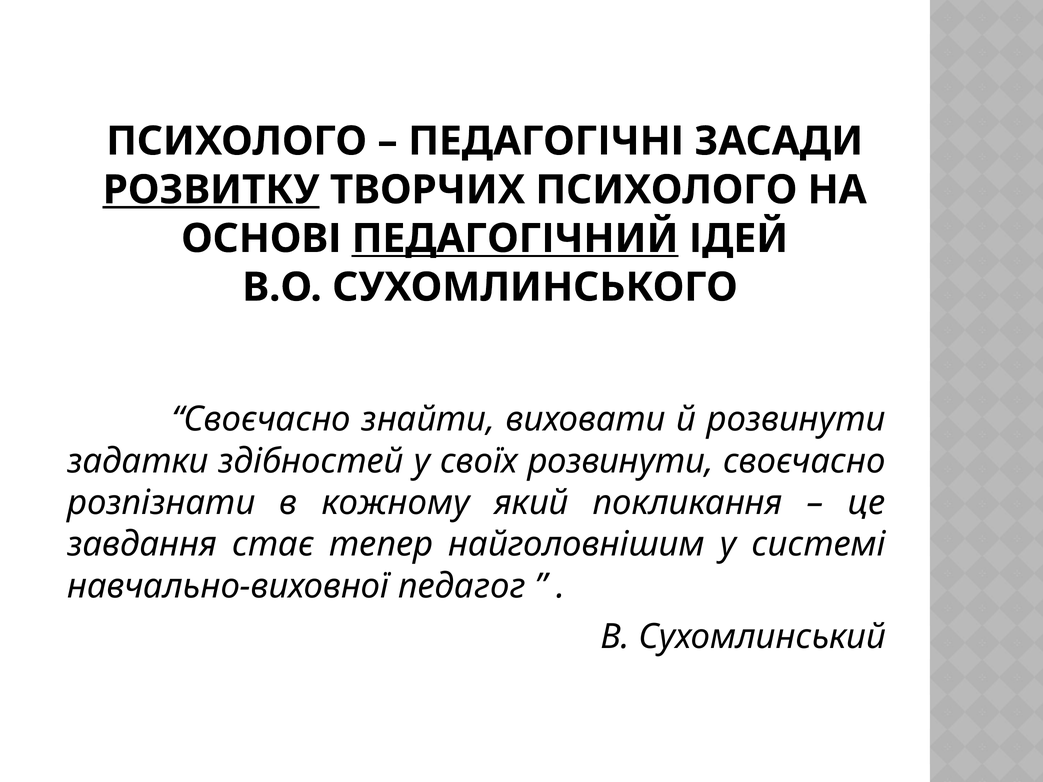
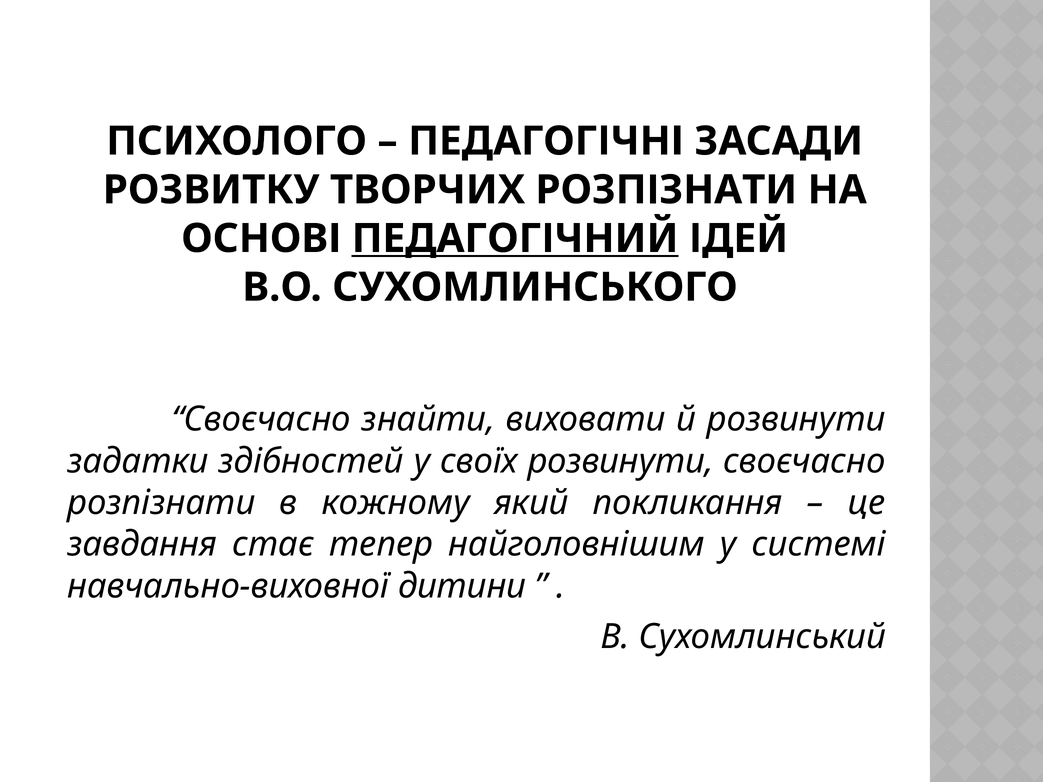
РОЗВИТКУ underline: present -> none
ТВОРЧИХ ПСИХОЛОГО: ПСИХОЛОГО -> РОЗПІЗНАТИ
педагог: педагог -> дитини
